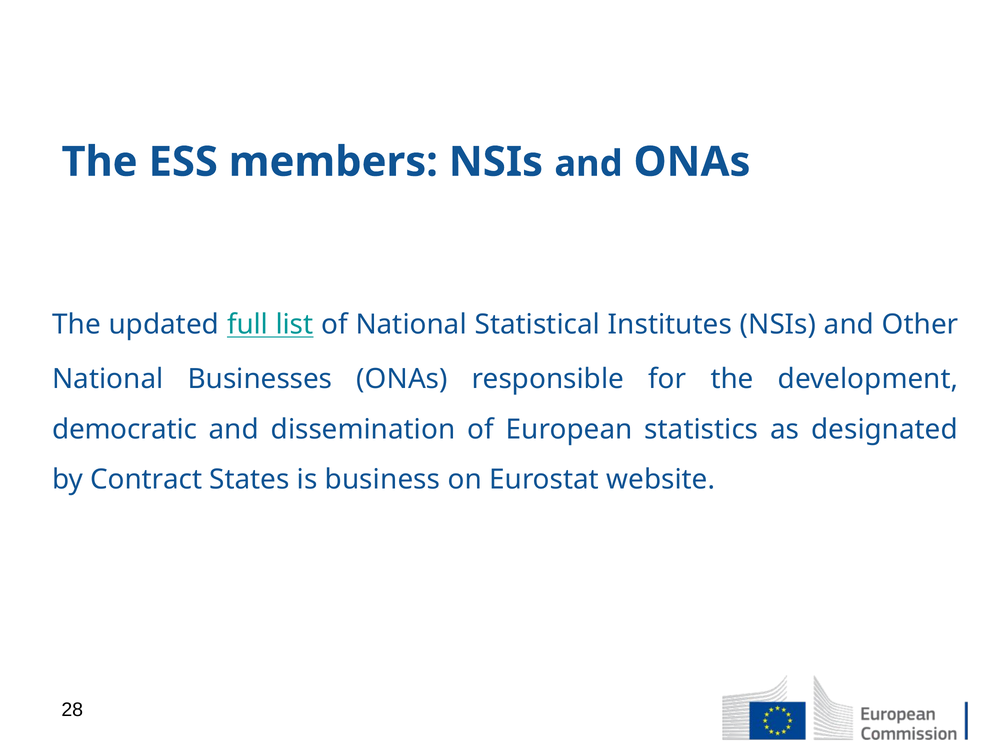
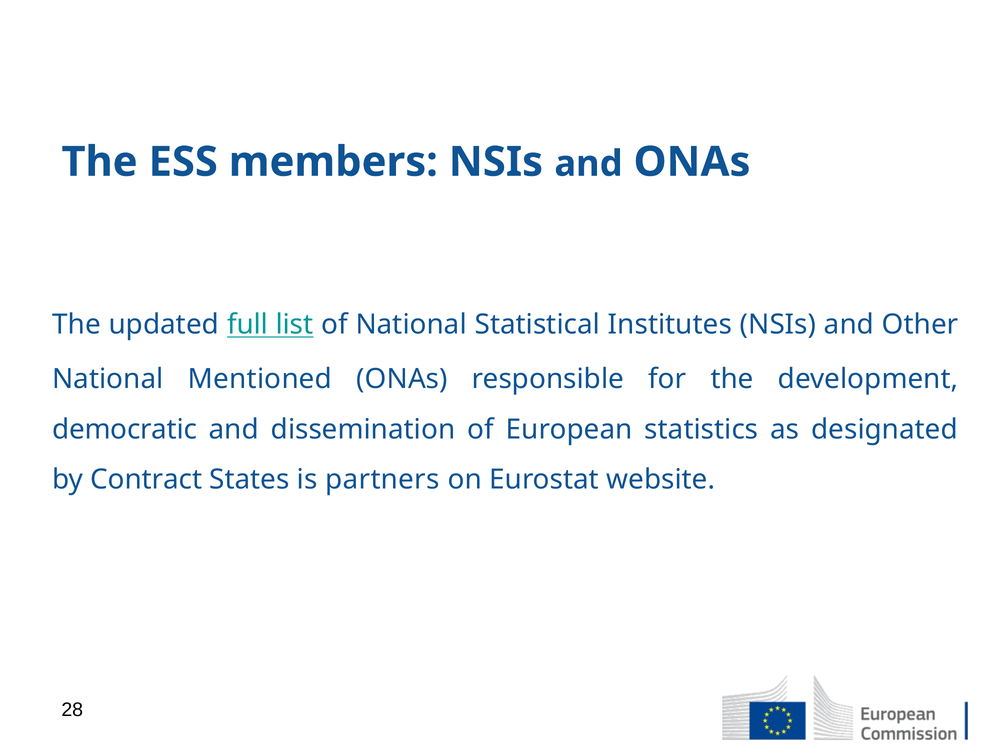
Businesses: Businesses -> Mentioned
business: business -> partners
